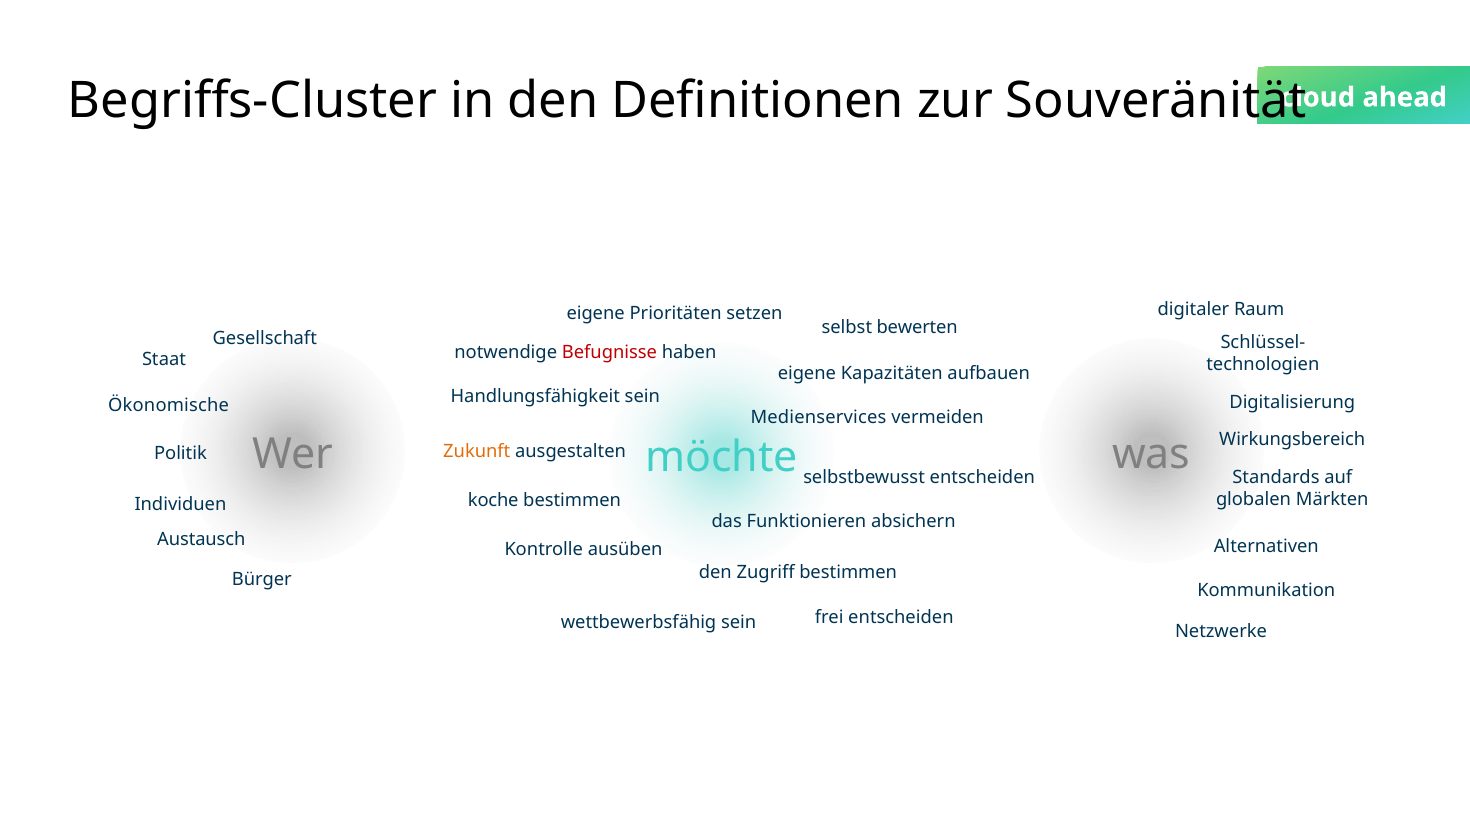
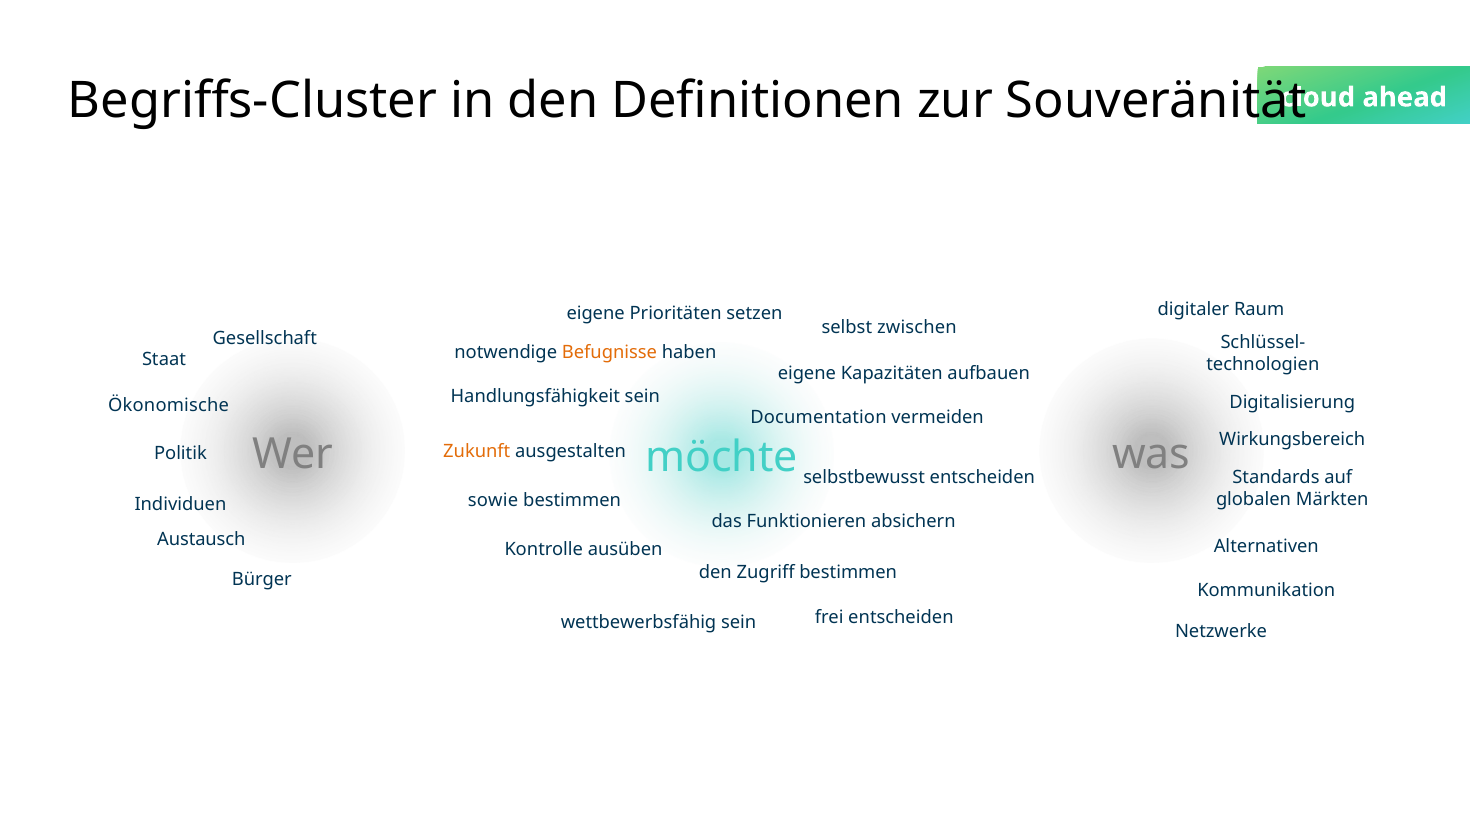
bewerten: bewerten -> zwischen
Befugnisse colour: red -> orange
Medienservices: Medienservices -> Documentation
koche: koche -> sowie
